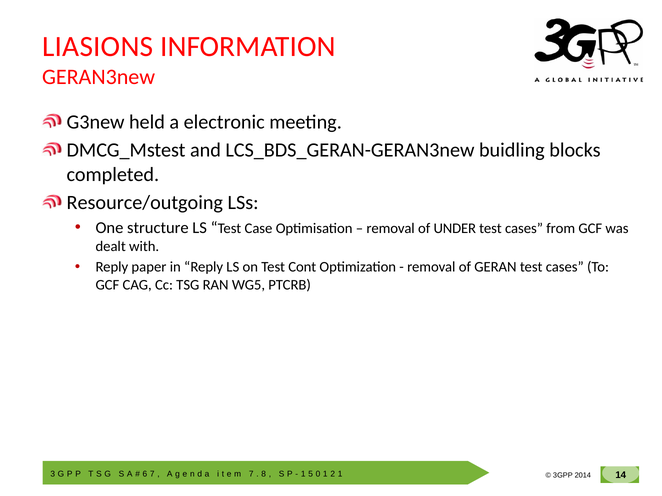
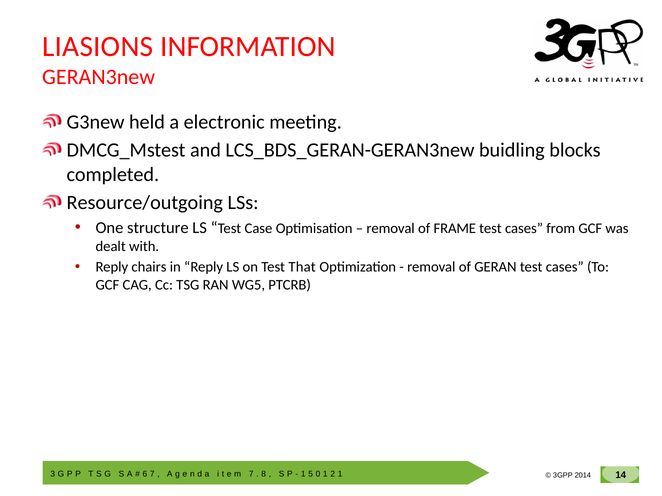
UNDER: UNDER -> FRAME
paper: paper -> chairs
Cont: Cont -> That
